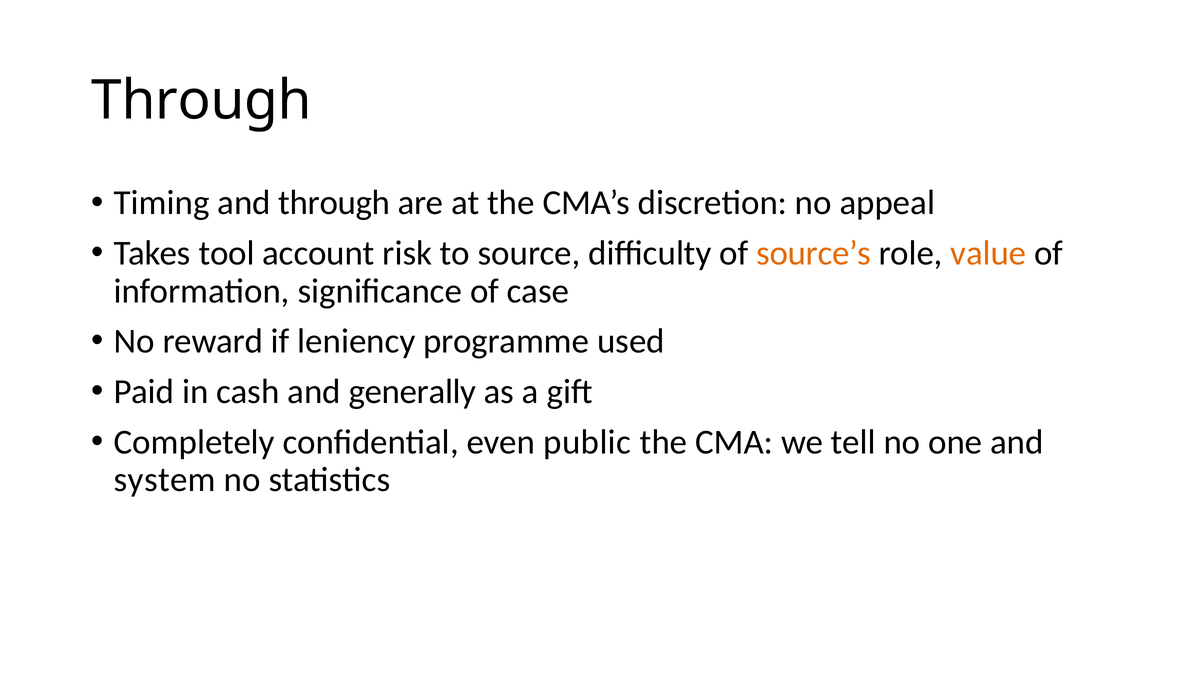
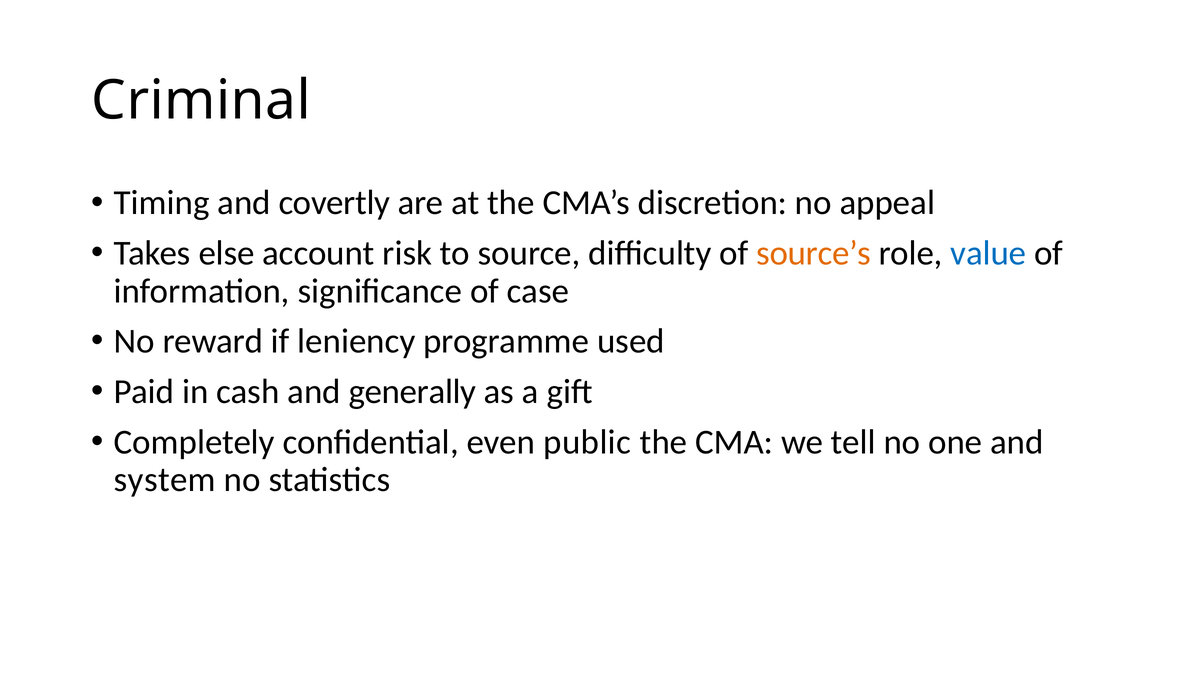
Through at (201, 101): Through -> Criminal
and through: through -> covertly
tool: tool -> else
value colour: orange -> blue
